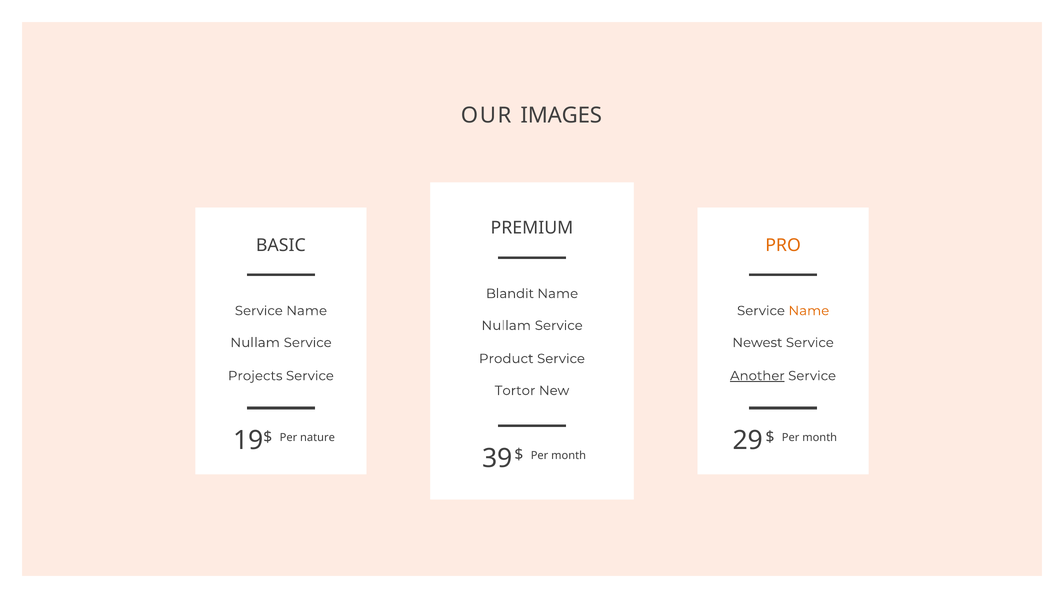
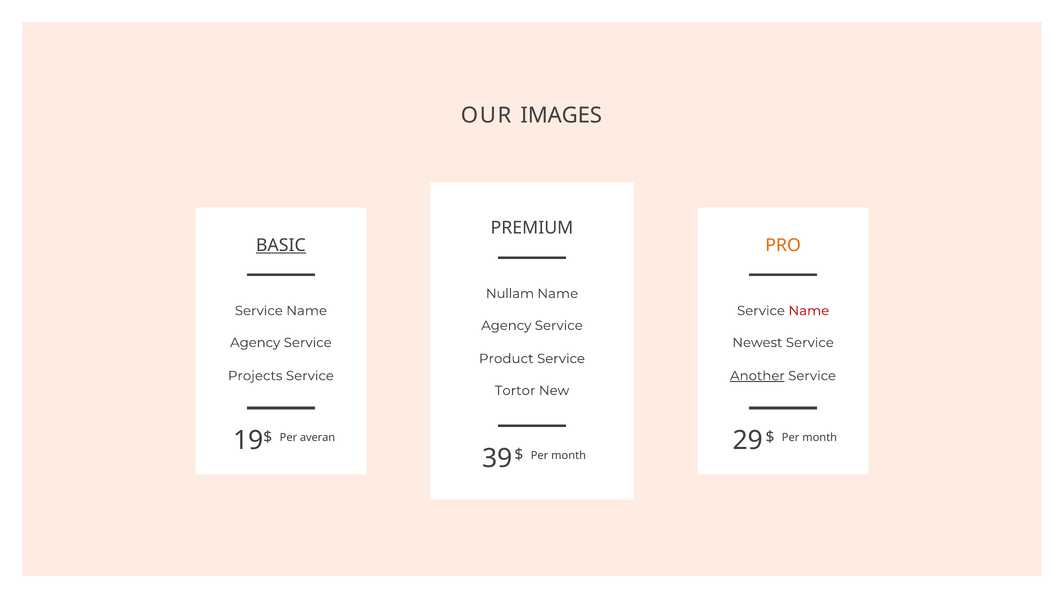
BASIC underline: none -> present
Blandit: Blandit -> Nullam
Name at (809, 311) colour: orange -> red
Nullam at (506, 326): Nullam -> Agency
Nullam at (255, 343): Nullam -> Agency
nature: nature -> averan
